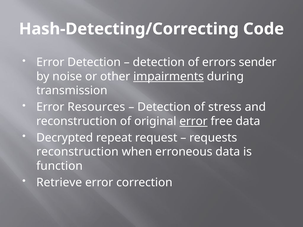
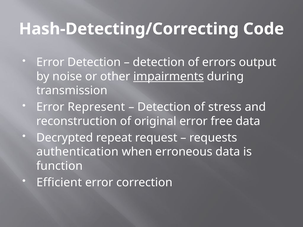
sender: sender -> output
Resources: Resources -> Represent
error at (194, 121) underline: present -> none
reconstruction at (77, 152): reconstruction -> authentication
Retrieve: Retrieve -> Efficient
